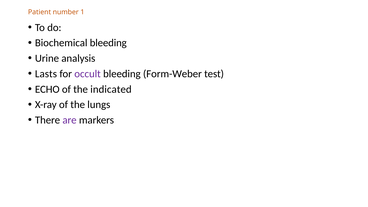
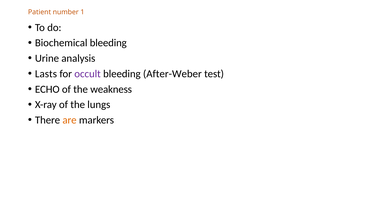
Form-Weber: Form-Weber -> After-Weber
indicated: indicated -> weakness
are colour: purple -> orange
